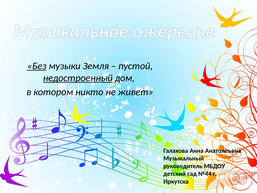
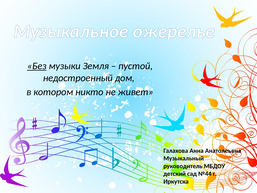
недостроенный underline: present -> none
